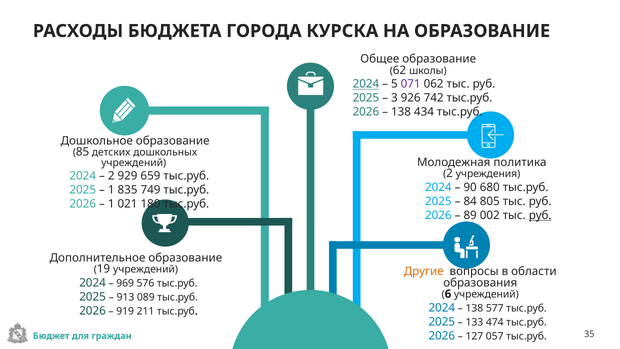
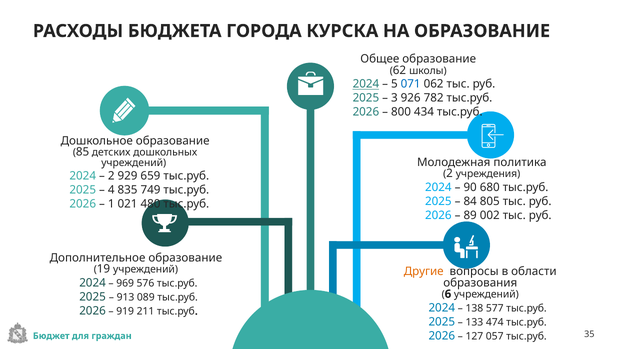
071 colour: purple -> blue
742: 742 -> 782
138 at (401, 112): 138 -> 800
1 at (111, 190): 1 -> 4
180: 180 -> 480
руб at (540, 215) underline: present -> none
